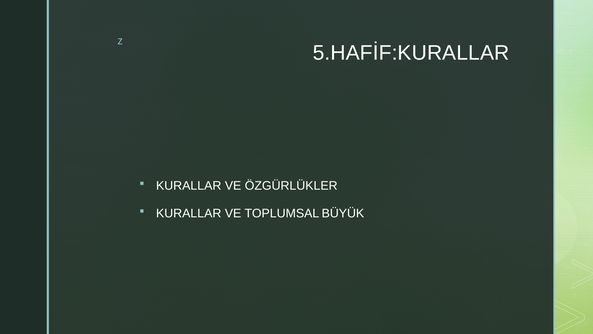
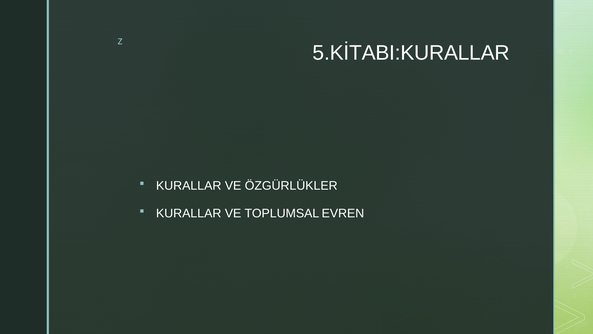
5.HAFİF:KURALLAR: 5.HAFİF:KURALLAR -> 5.KİTABI:KURALLAR
BÜYÜK: BÜYÜK -> EVREN
